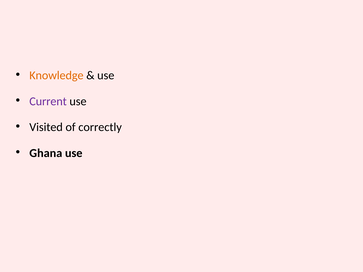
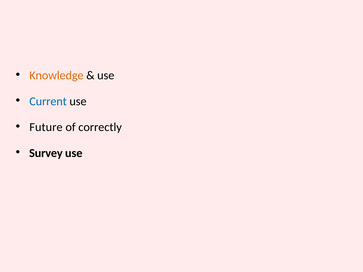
Current colour: purple -> blue
Visited: Visited -> Future
Ghana: Ghana -> Survey
